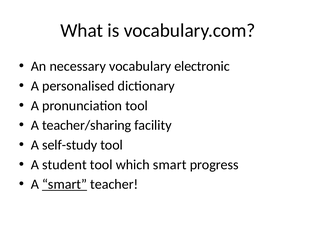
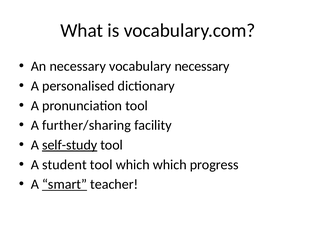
vocabulary electronic: electronic -> necessary
teacher/sharing: teacher/sharing -> further/sharing
self-study underline: none -> present
which smart: smart -> which
